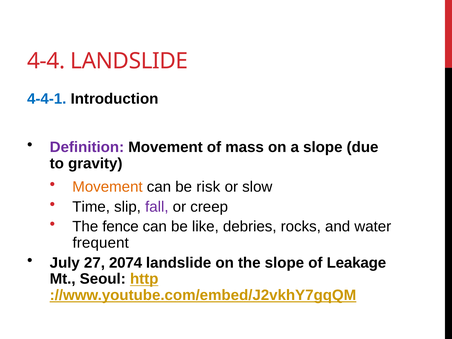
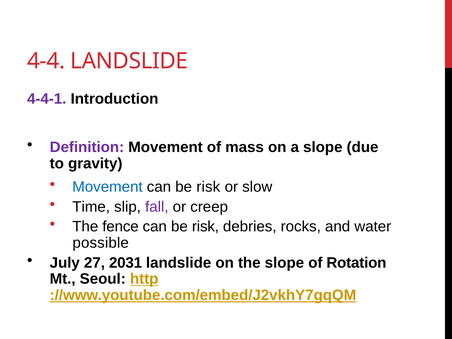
4-4-1 colour: blue -> purple
Movement at (107, 187) colour: orange -> blue
like at (205, 227): like -> risk
frequent: frequent -> possible
2074: 2074 -> 2031
Leakage: Leakage -> Rotation
